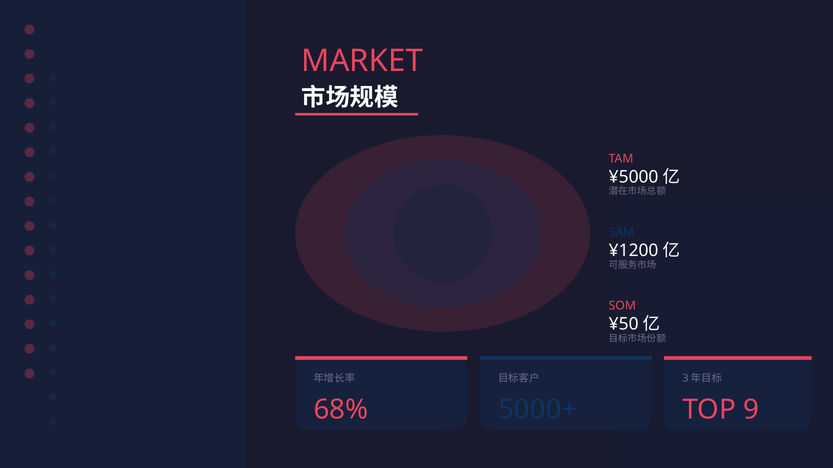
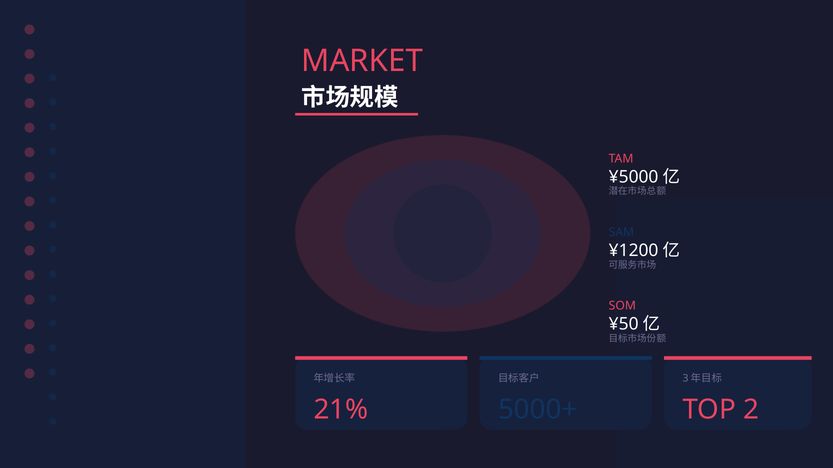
68%: 68% -> 21%
9: 9 -> 2
